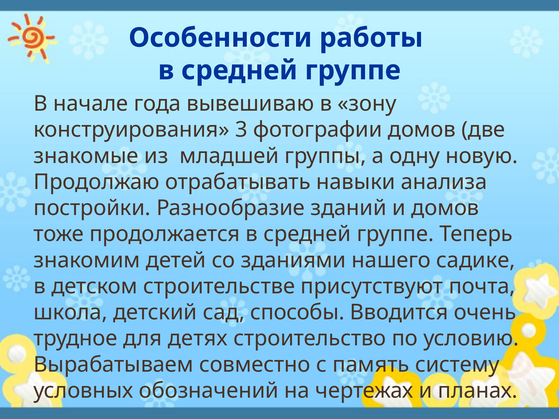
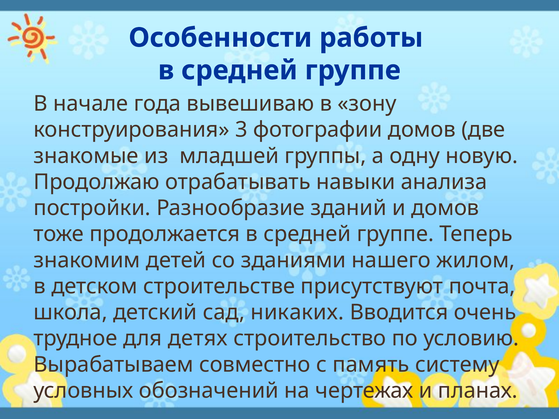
садике: садике -> жилом
способы: способы -> никаких
